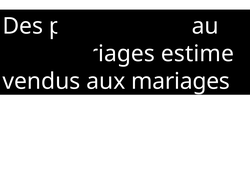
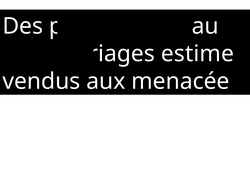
aux mariages: mariages -> menacée
